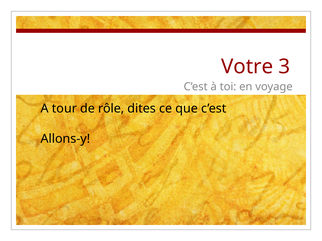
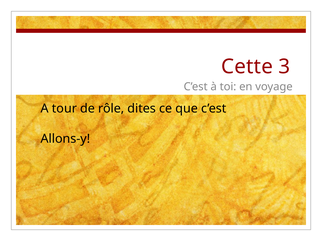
Votre: Votre -> Cette
